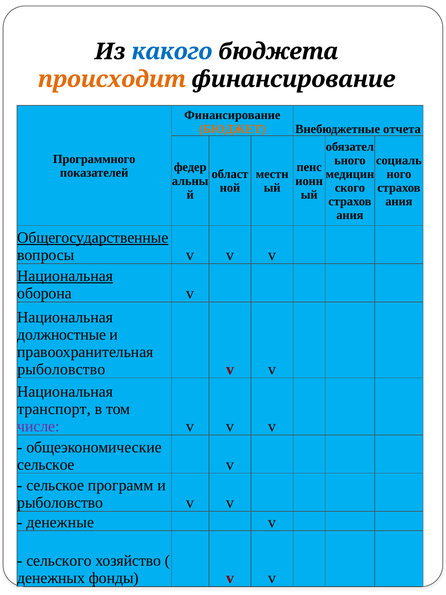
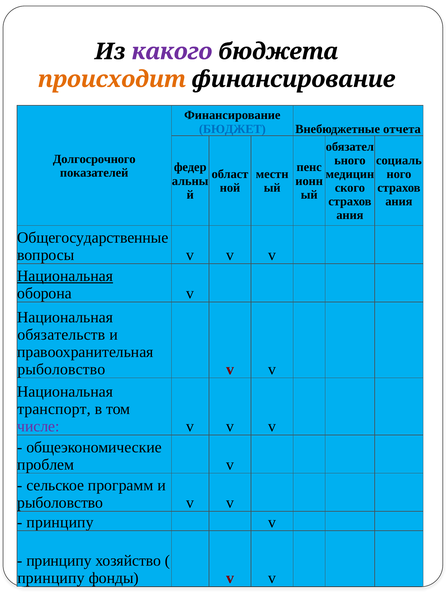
какого colour: blue -> purple
БЮДЖЕТ colour: orange -> blue
Программного: Программного -> Долгосрочного
Общегосударственные underline: present -> none
должностные: должностные -> обязательств
сельское at (46, 464): сельское -> проблем
денежные at (60, 522): денежные -> принципу
сельского at (59, 560): сельского -> принципу
денежных at (51, 578): денежных -> принципу
